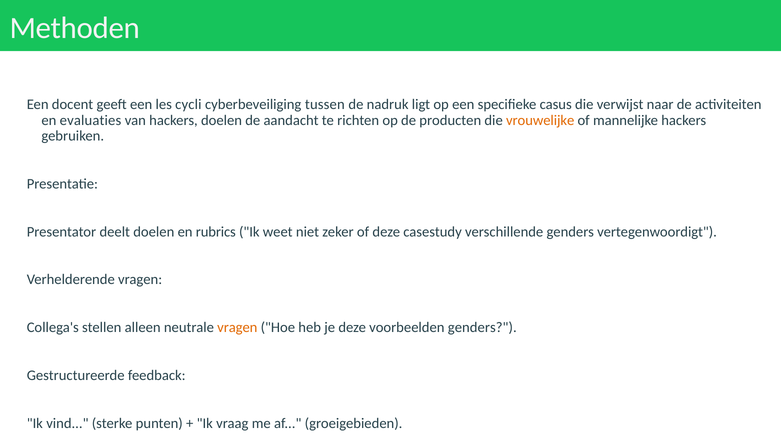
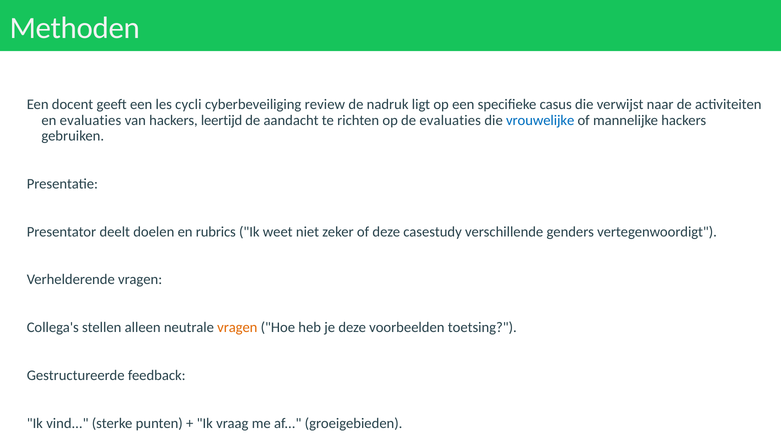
tussen: tussen -> review
hackers doelen: doelen -> leertijd
de producten: producten -> evaluaties
vrouwelijke colour: orange -> blue
voorbeelden genders: genders -> toetsing
